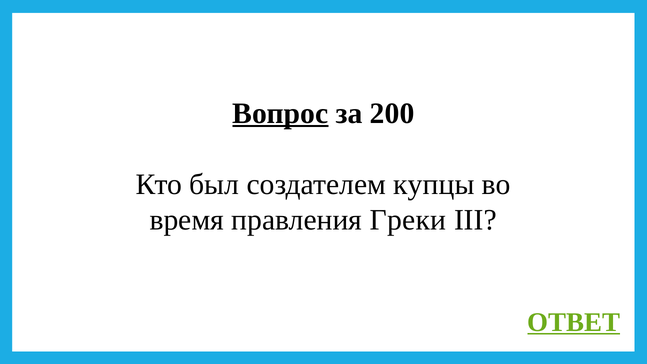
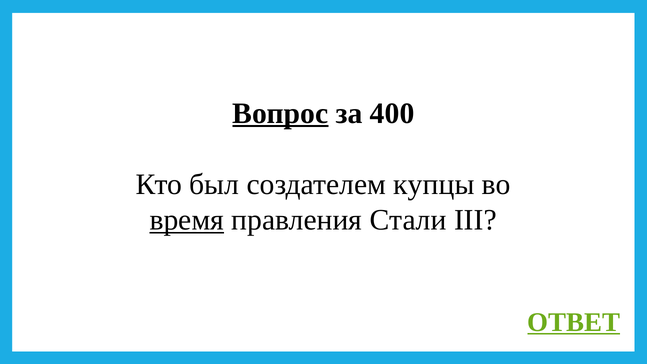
200: 200 -> 400
время underline: none -> present
Греки: Греки -> Стали
